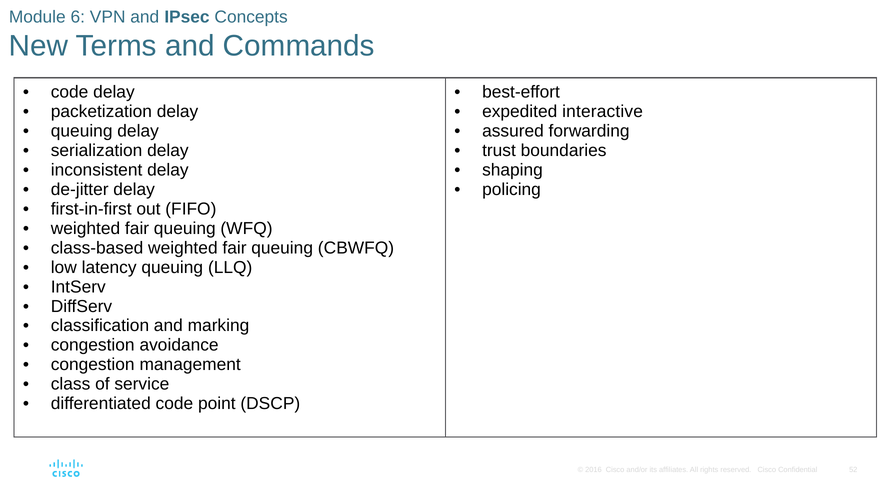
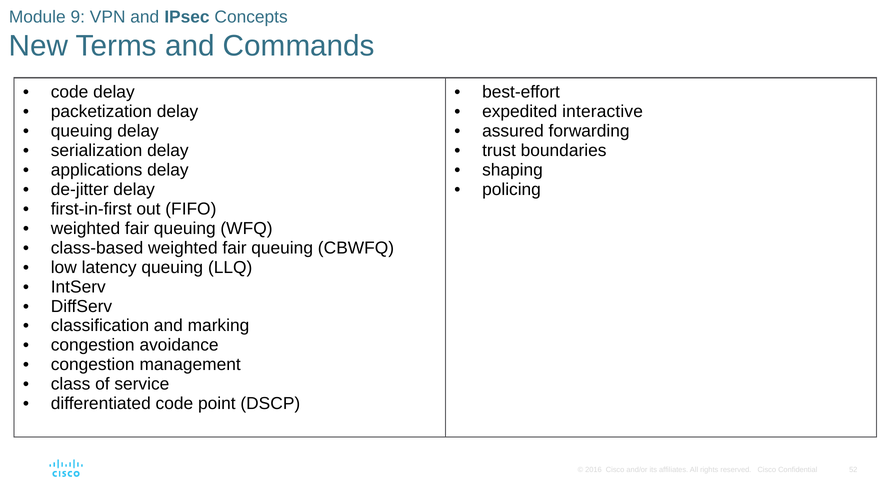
6: 6 -> 9
inconsistent: inconsistent -> applications
